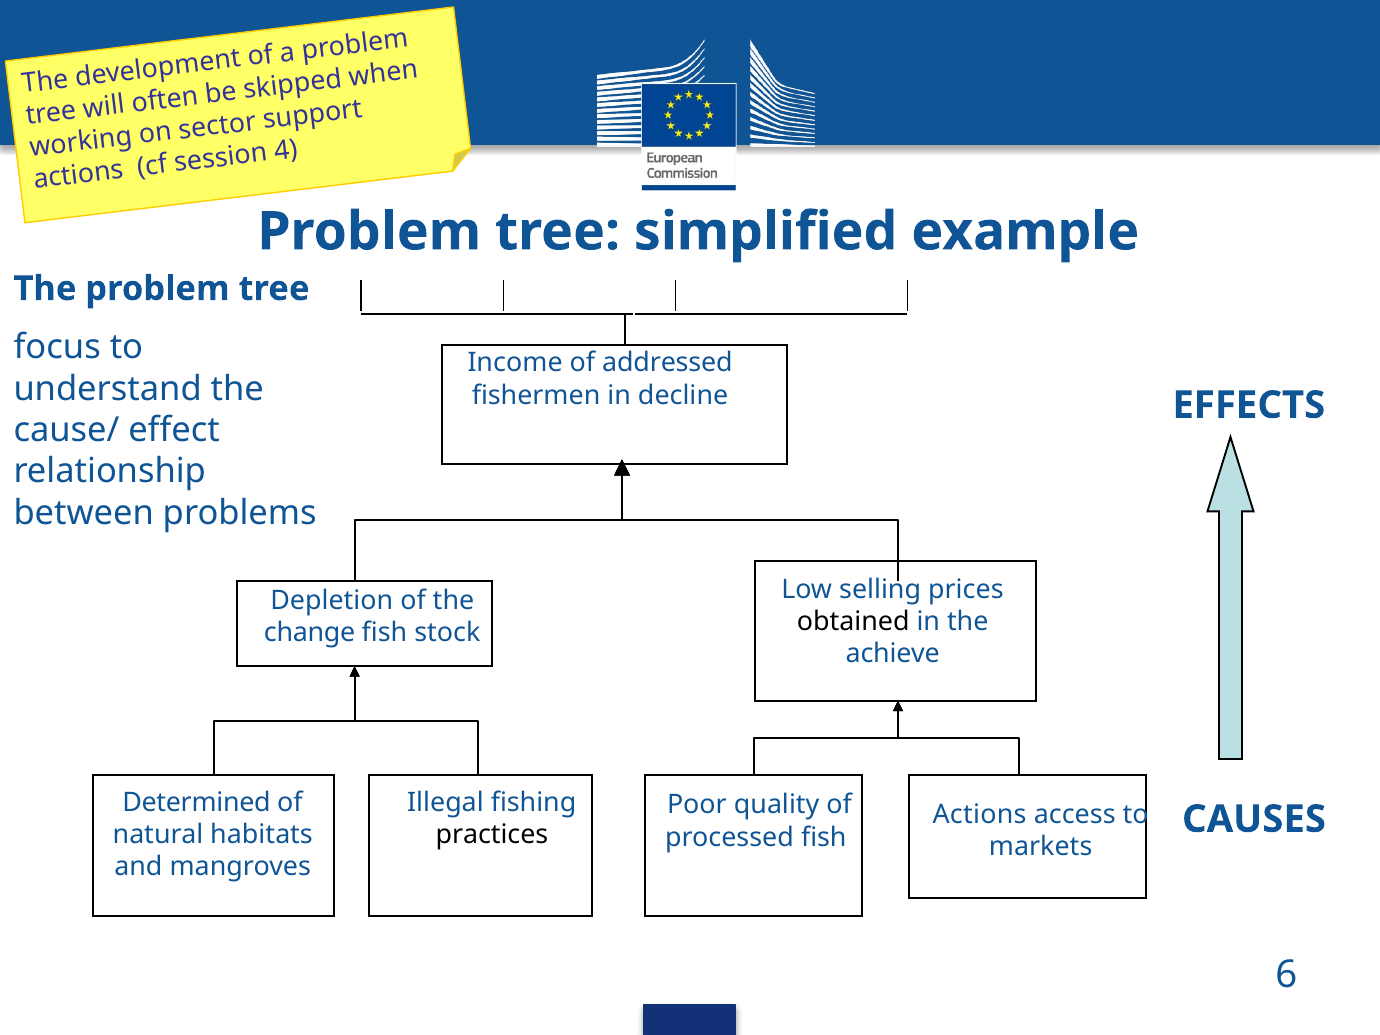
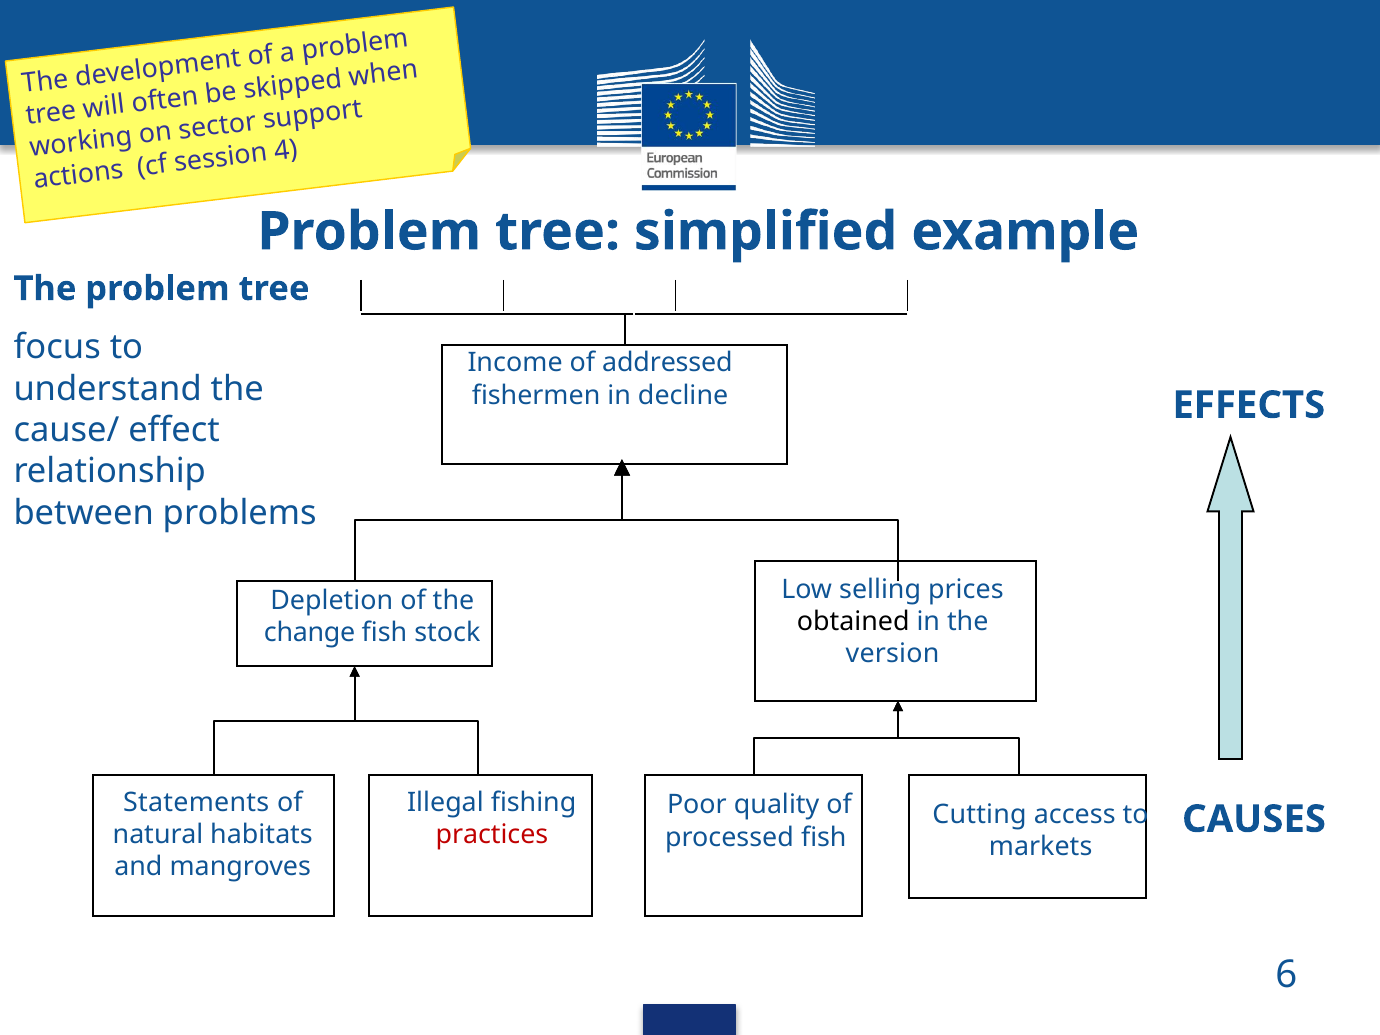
achieve: achieve -> version
Determined: Determined -> Statements
Actions at (980, 814): Actions -> Cutting
practices colour: black -> red
